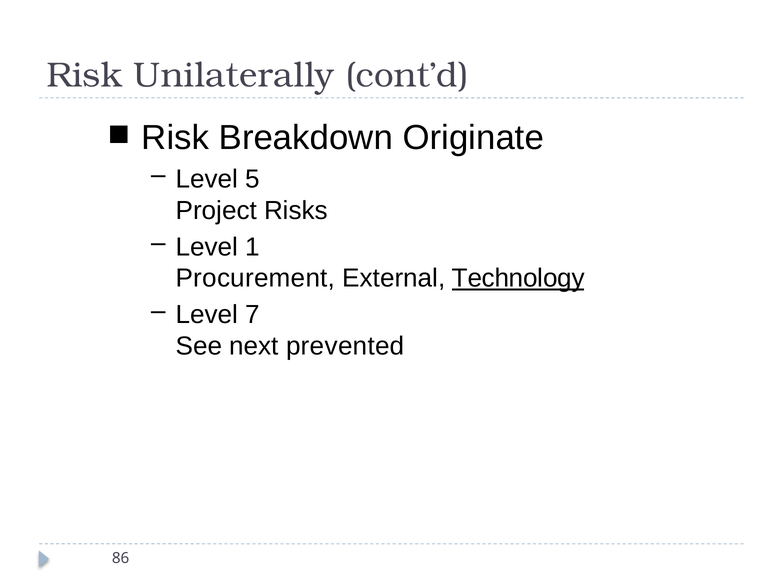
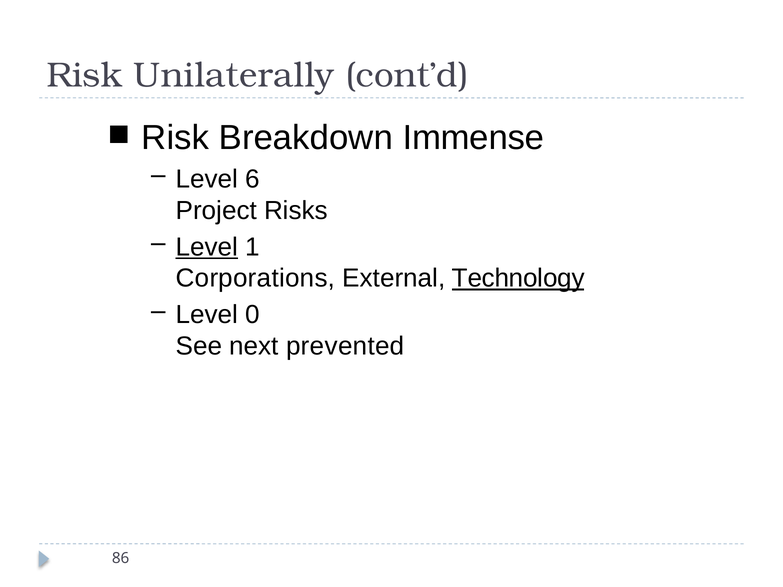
Originate: Originate -> Immense
5: 5 -> 6
Level at (207, 247) underline: none -> present
Procurement: Procurement -> Corporations
7: 7 -> 0
